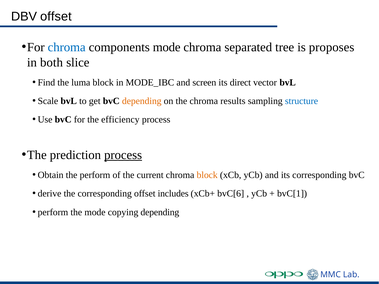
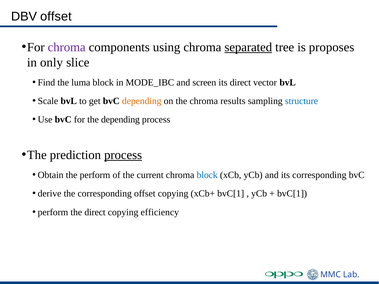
chroma at (67, 47) colour: blue -> purple
components mode: mode -> using
separated underline: none -> present
both: both -> only
the efficiency: efficiency -> depending
block at (207, 175) colour: orange -> blue
offset includes: includes -> copying
xCb+ bvC[6: bvC[6 -> bvC[1
the mode: mode -> direct
copying depending: depending -> efficiency
